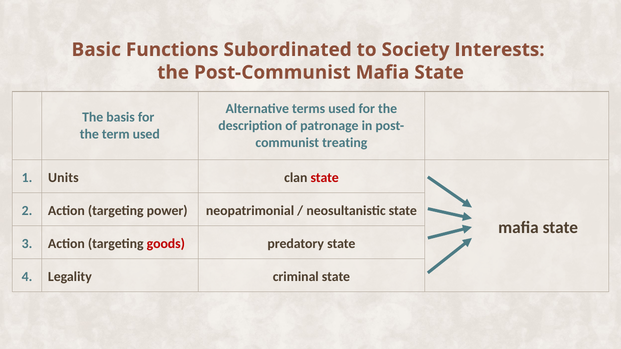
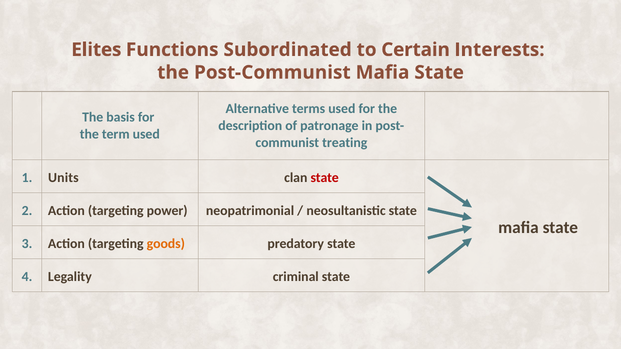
Basic: Basic -> Elites
Society: Society -> Certain
goods colour: red -> orange
